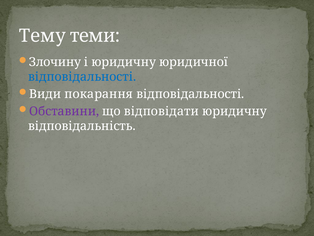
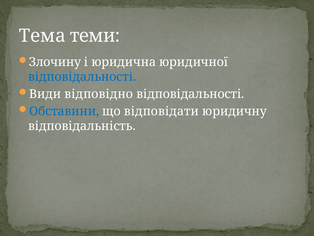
Тему: Тему -> Тема
і юридичну: юридичну -> юридична
покарання: покарання -> відповідно
Обставини colour: purple -> blue
